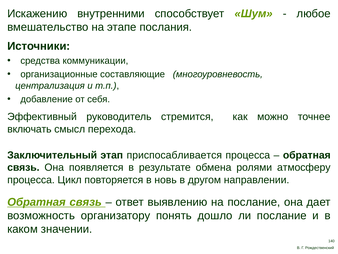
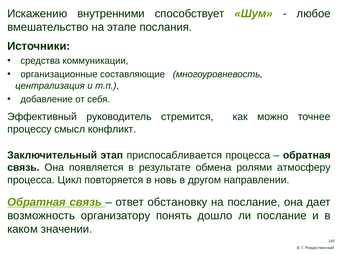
включать: включать -> процессу
перехода: перехода -> конфликт
выявлению: выявлению -> обстановку
